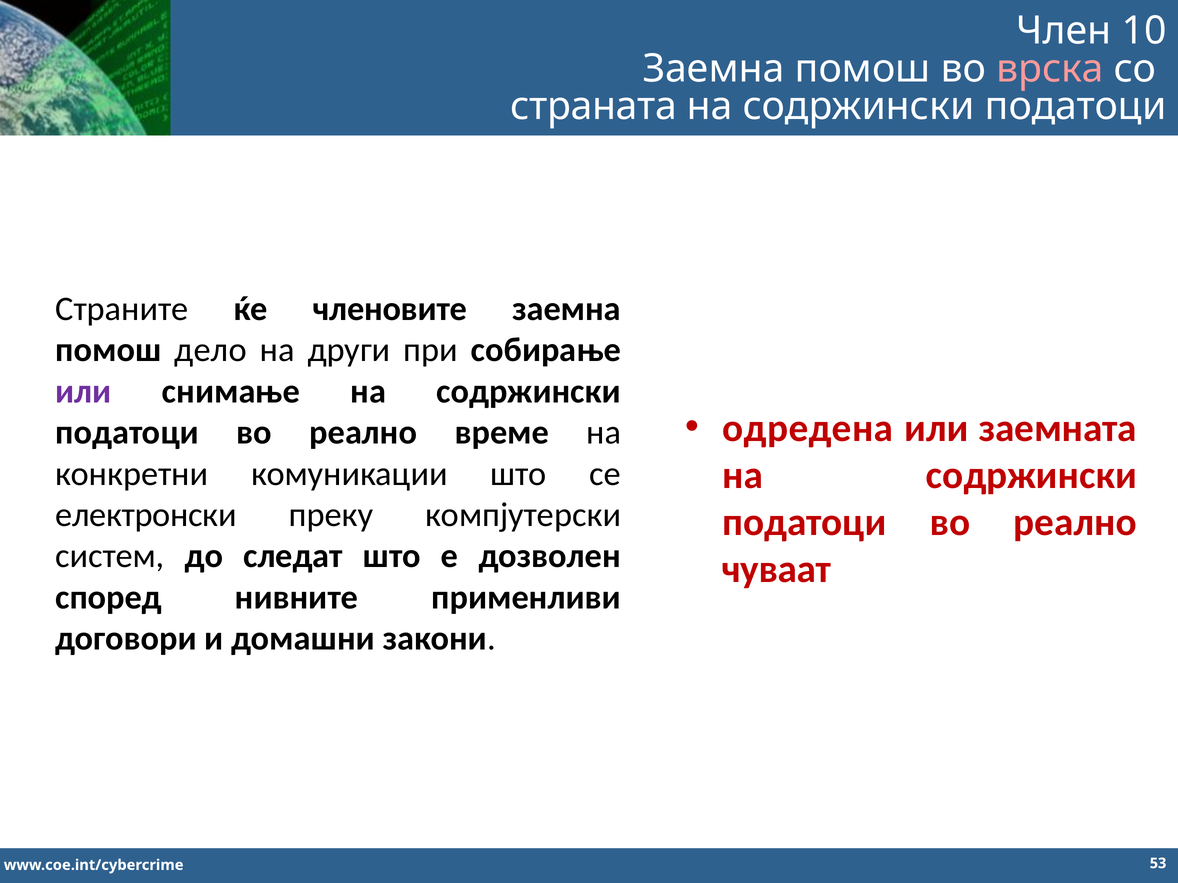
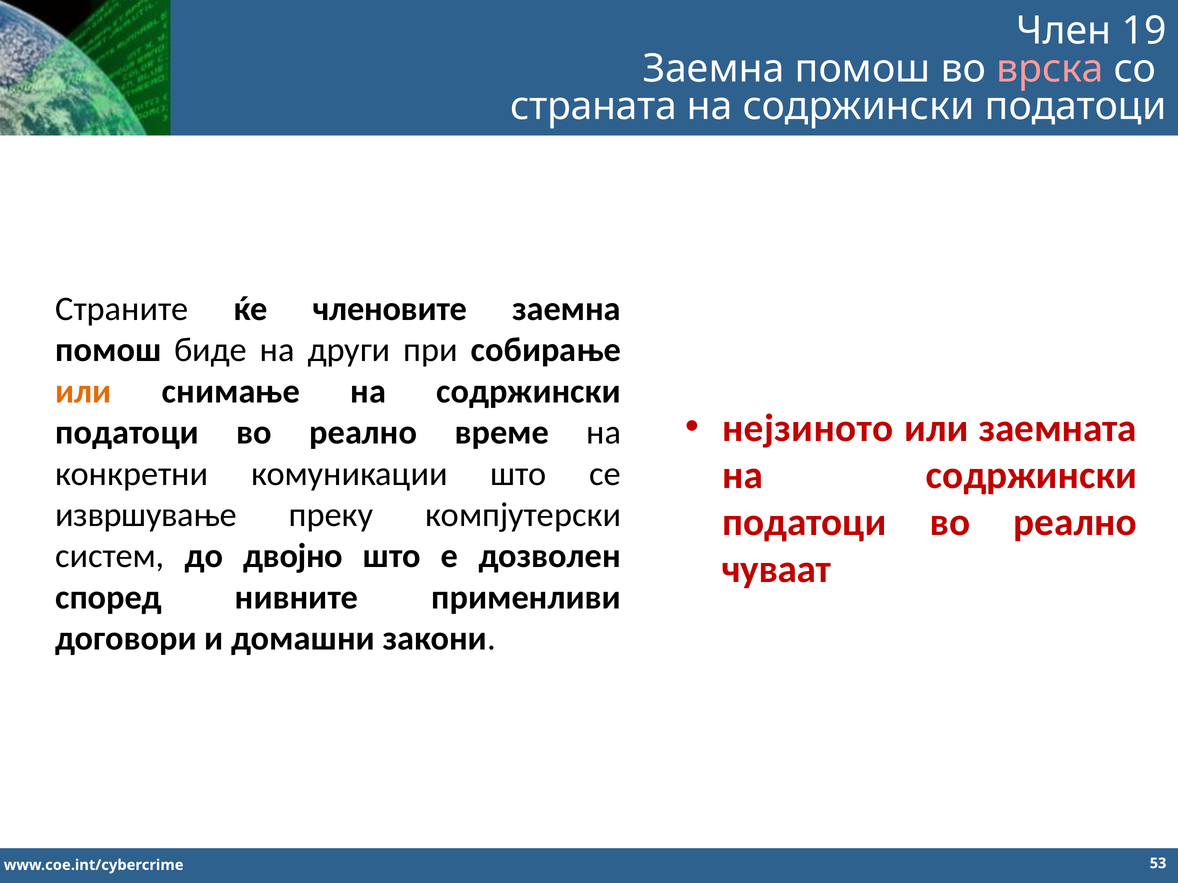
10: 10 -> 19
дело: дело -> биде
или at (83, 392) colour: purple -> orange
одредена: одредена -> нејзиното
електронски: електронски -> извршување
следат: следат -> двојно
